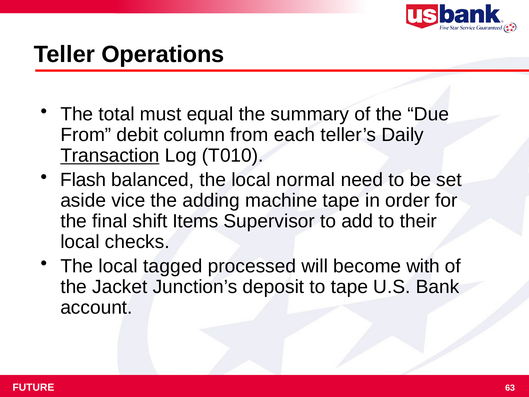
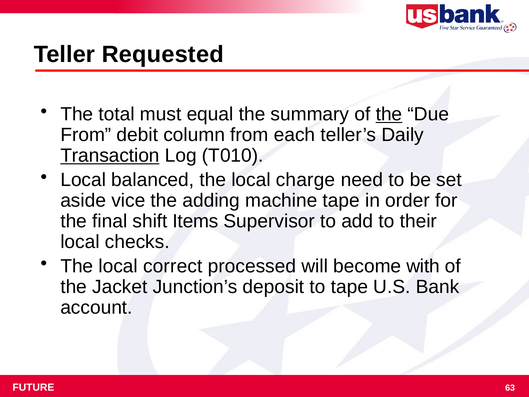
Operations: Operations -> Requested
the at (389, 114) underline: none -> present
Flash at (83, 180): Flash -> Local
normal: normal -> charge
tagged: tagged -> correct
